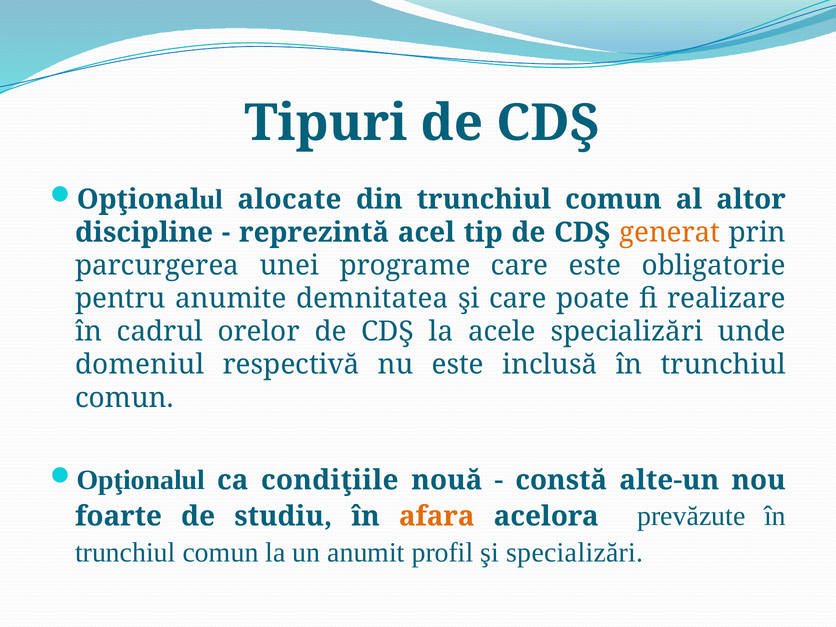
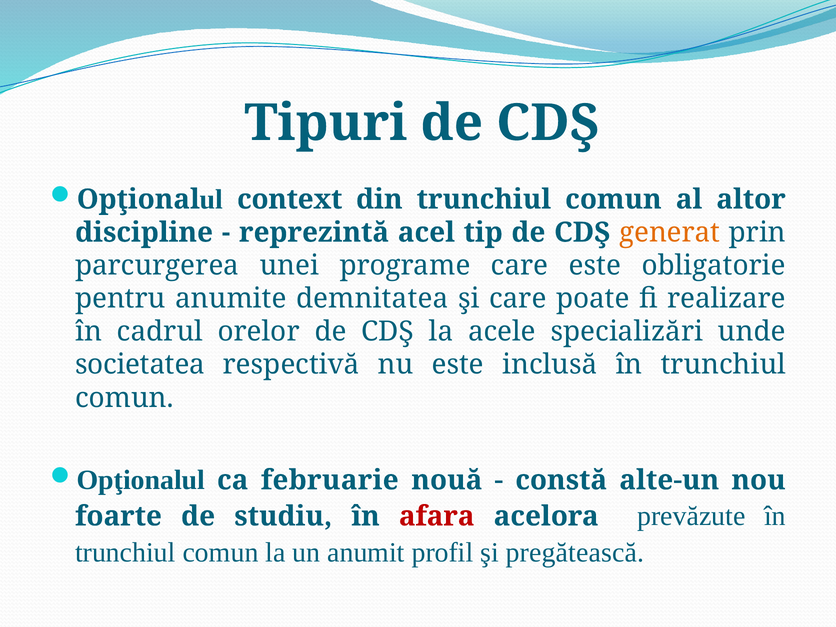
alocate: alocate -> context
domeniul: domeniul -> societatea
condiţiile: condiţiile -> februarie
afara colour: orange -> red
şi specializări: specializări -> pregătească
